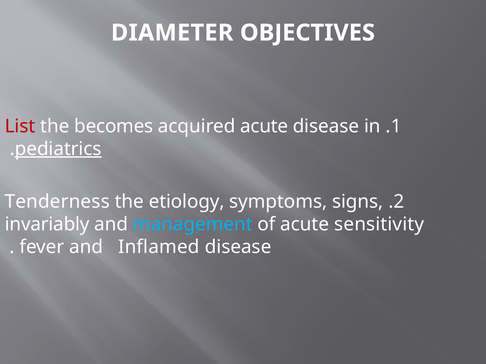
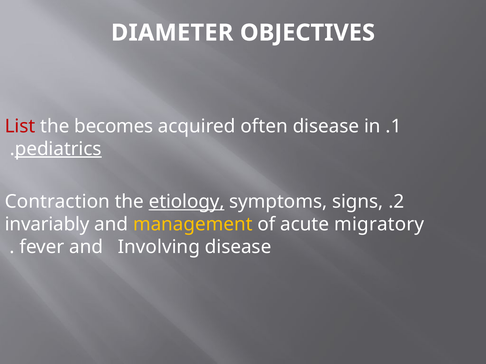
acquired acute: acute -> often
Tenderness: Tenderness -> Contraction
etiology underline: none -> present
management colour: light blue -> yellow
sensitivity: sensitivity -> migratory
Inflamed: Inflamed -> Involving
